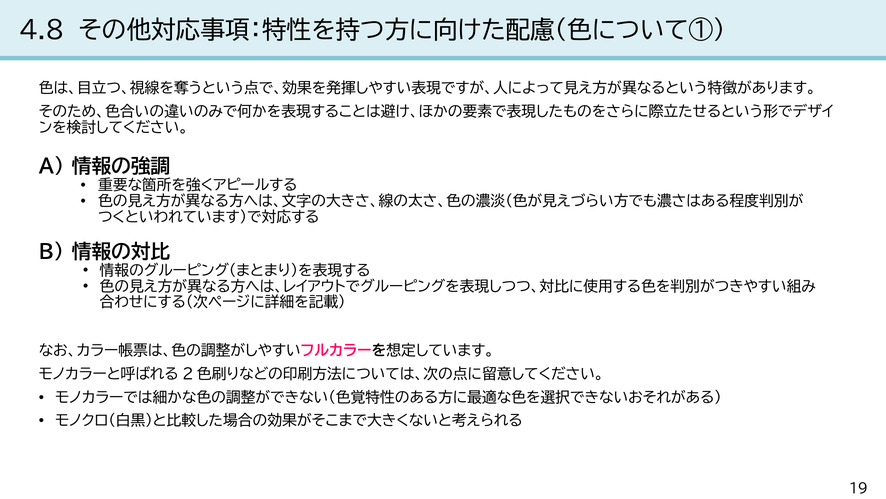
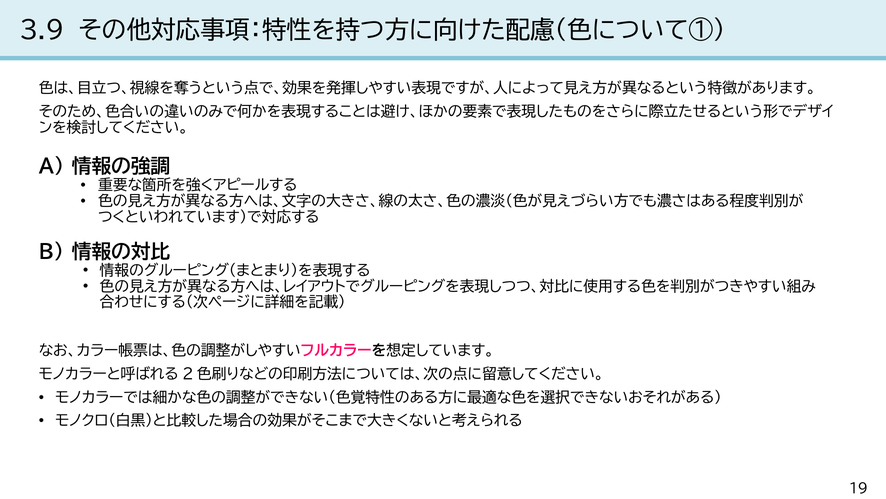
4.8: 4.8 -> 3.9
